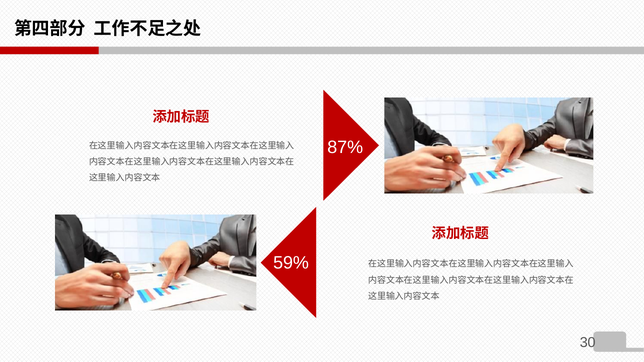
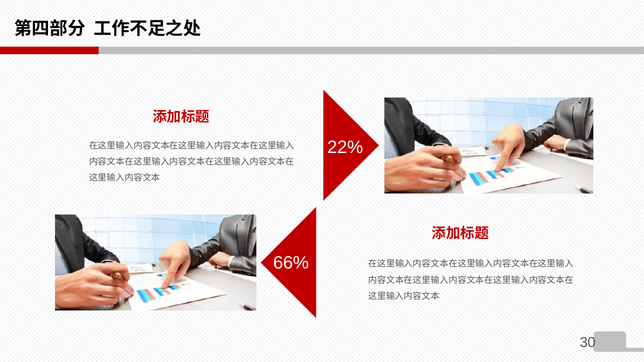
87%: 87% -> 22%
59%: 59% -> 66%
